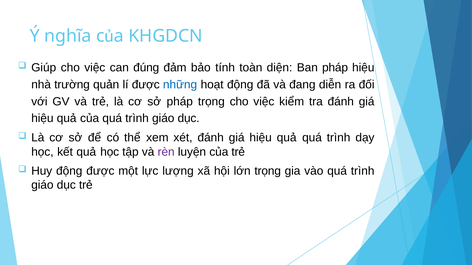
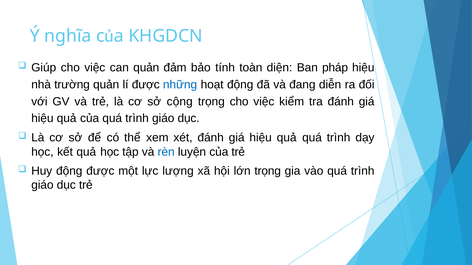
can đúng: đúng -> quản
sở pháp: pháp -> cộng
rèn colour: purple -> blue
